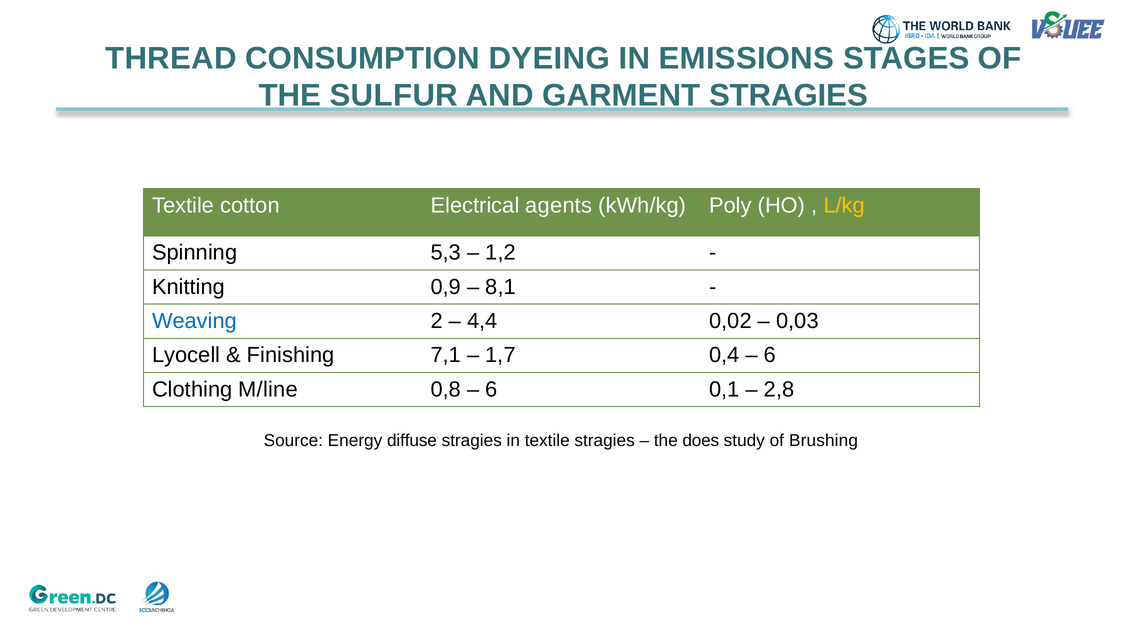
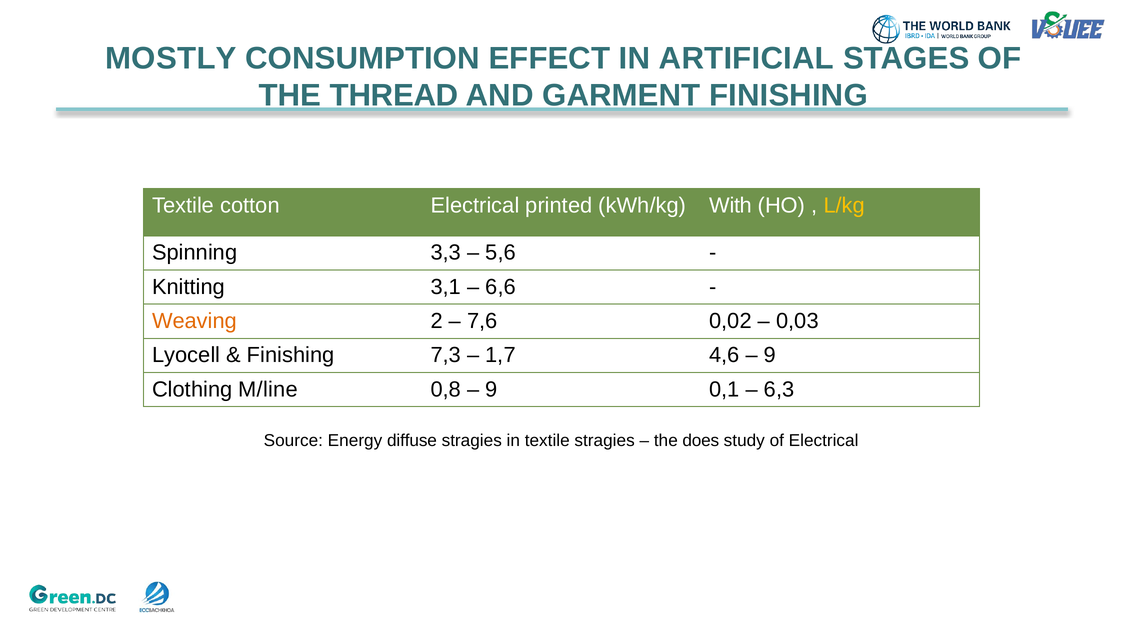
THREAD: THREAD -> MOSTLY
DYEING: DYEING -> EFFECT
EMISSIONS: EMISSIONS -> ARTIFICIAL
SULFUR: SULFUR -> THREAD
GARMENT STRAGIES: STRAGIES -> FINISHING
agents: agents -> printed
Poly: Poly -> With
5,3: 5,3 -> 3,3
1,2: 1,2 -> 5,6
0,9: 0,9 -> 3,1
8,1: 8,1 -> 6,6
Weaving colour: blue -> orange
4,4: 4,4 -> 7,6
7,1: 7,1 -> 7,3
0,4: 0,4 -> 4,6
6 at (770, 355): 6 -> 9
6 at (491, 390): 6 -> 9
2,8: 2,8 -> 6,3
of Brushing: Brushing -> Electrical
